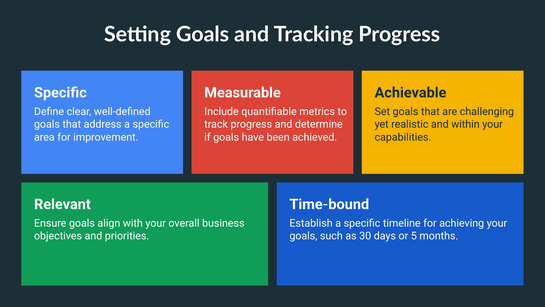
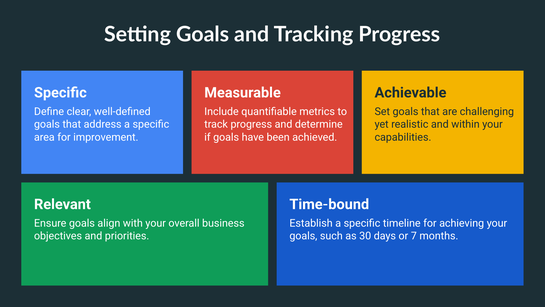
5: 5 -> 7
